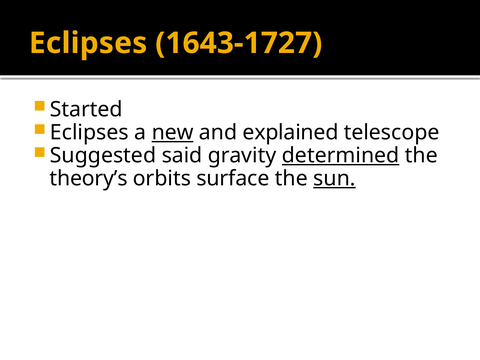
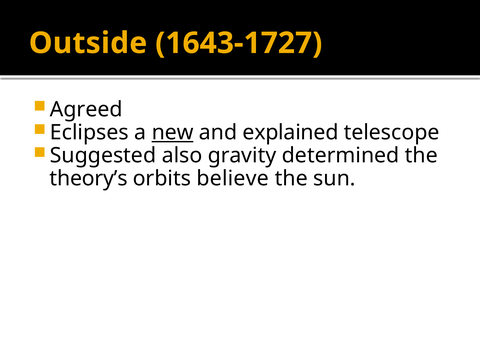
Eclipses at (88, 43): Eclipses -> Outside
Started: Started -> Agreed
said: said -> also
determined underline: present -> none
surface: surface -> believe
sun underline: present -> none
